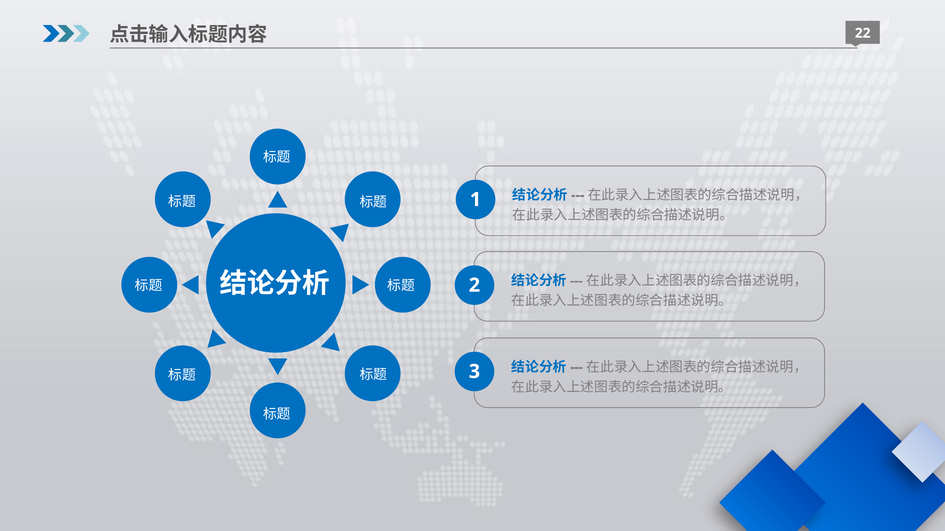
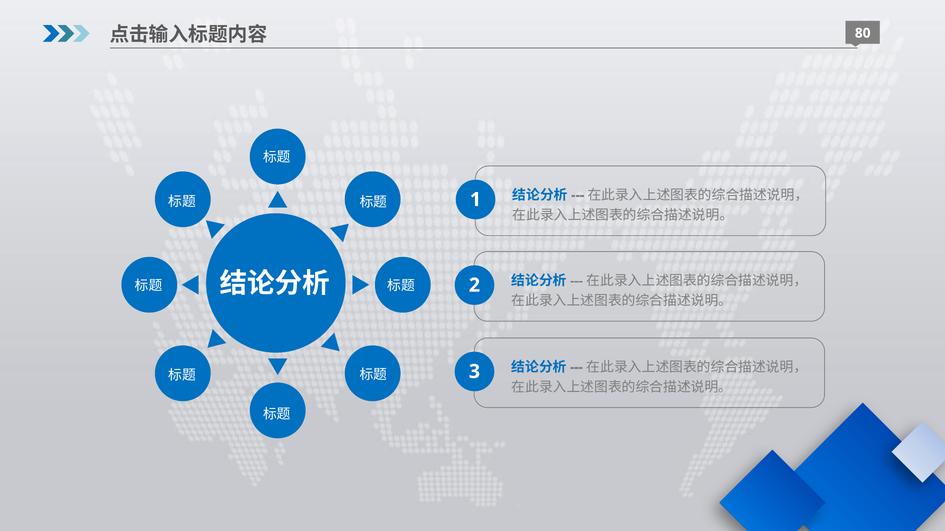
22: 22 -> 80
